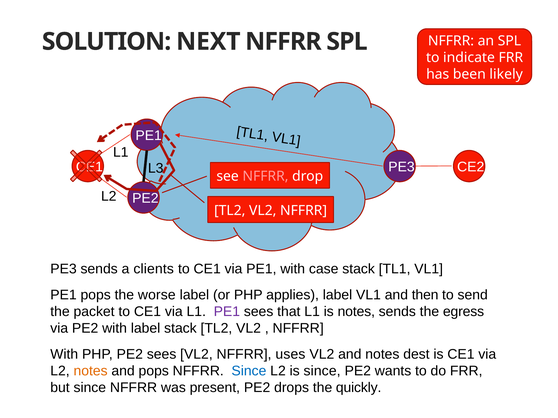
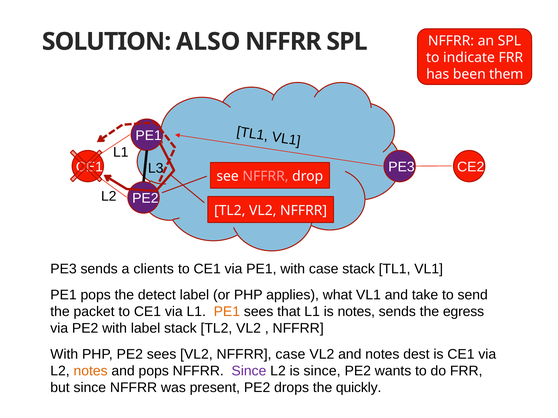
NEXT: NEXT -> ALSO
likely: likely -> them
worse: worse -> detect
applies label: label -> what
then: then -> take
PE1 at (227, 312) colour: purple -> orange
NFFRR uses: uses -> case
Since at (249, 371) colour: blue -> purple
